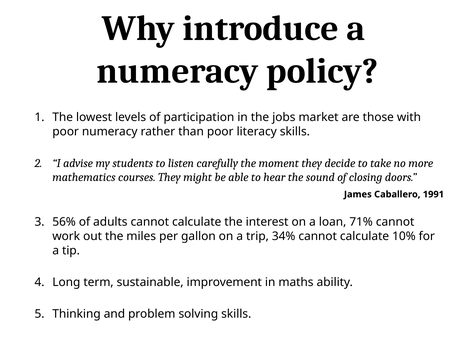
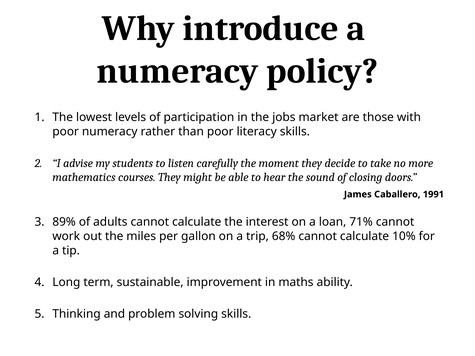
56%: 56% -> 89%
34%: 34% -> 68%
